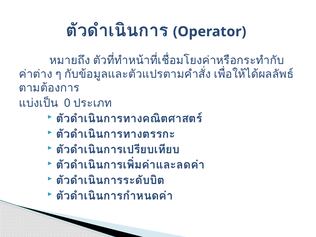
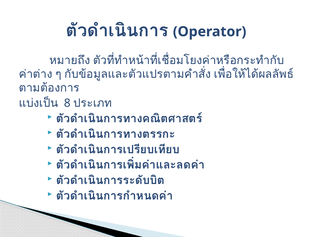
0: 0 -> 8
